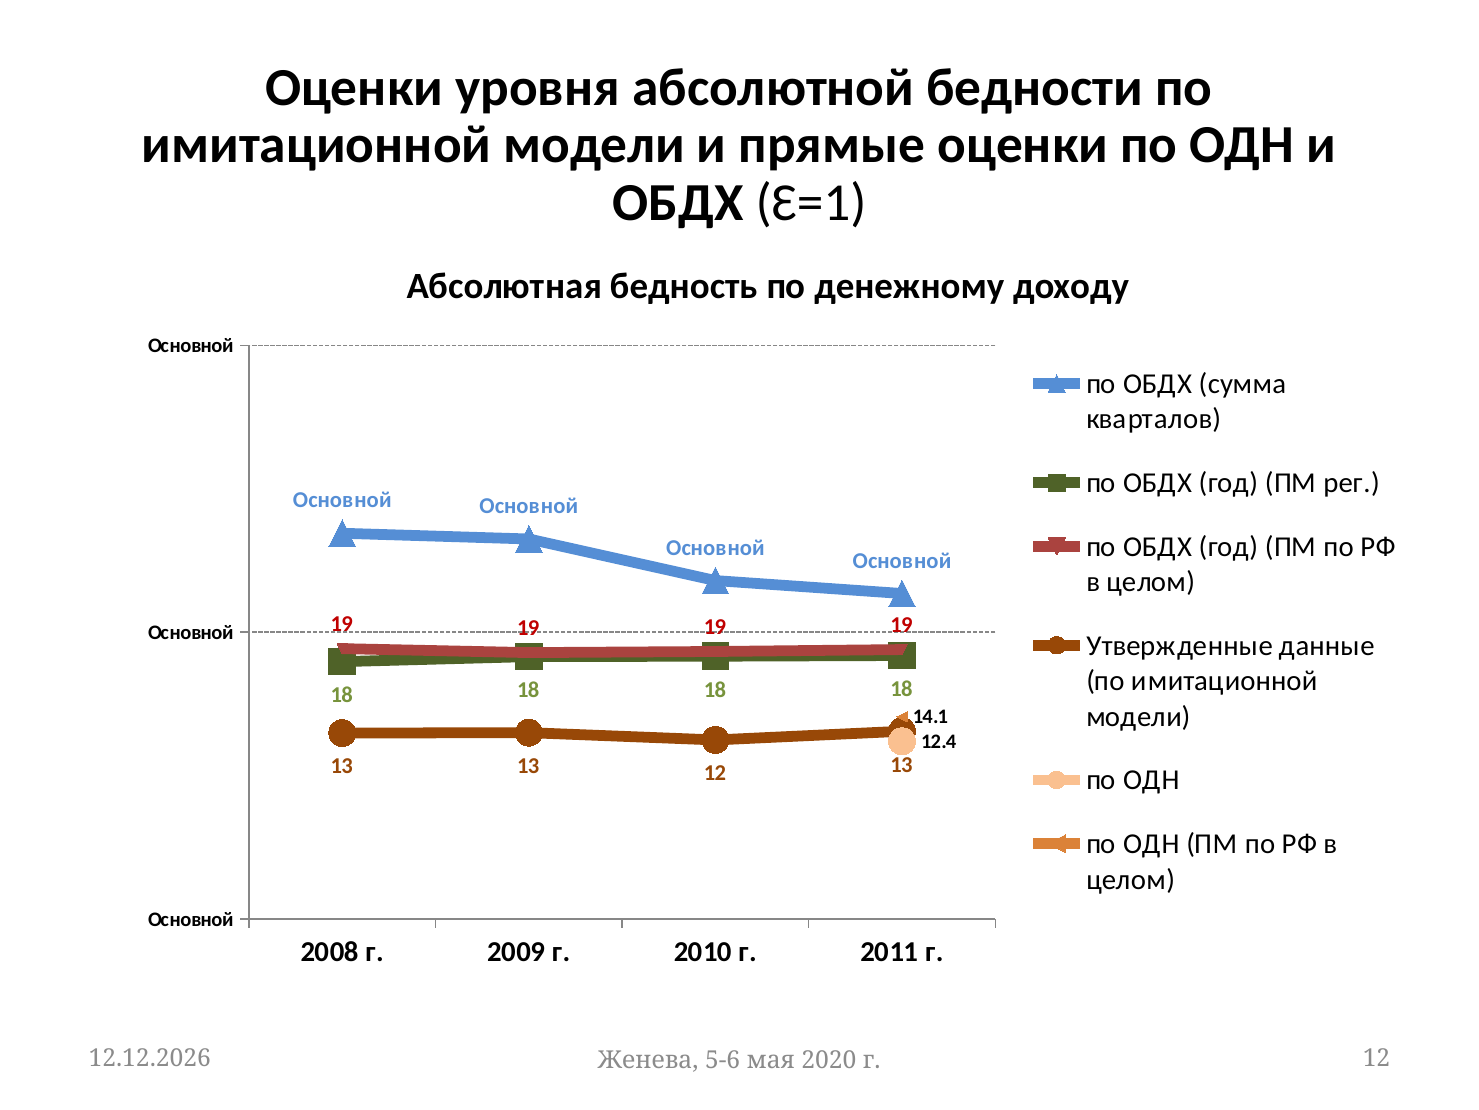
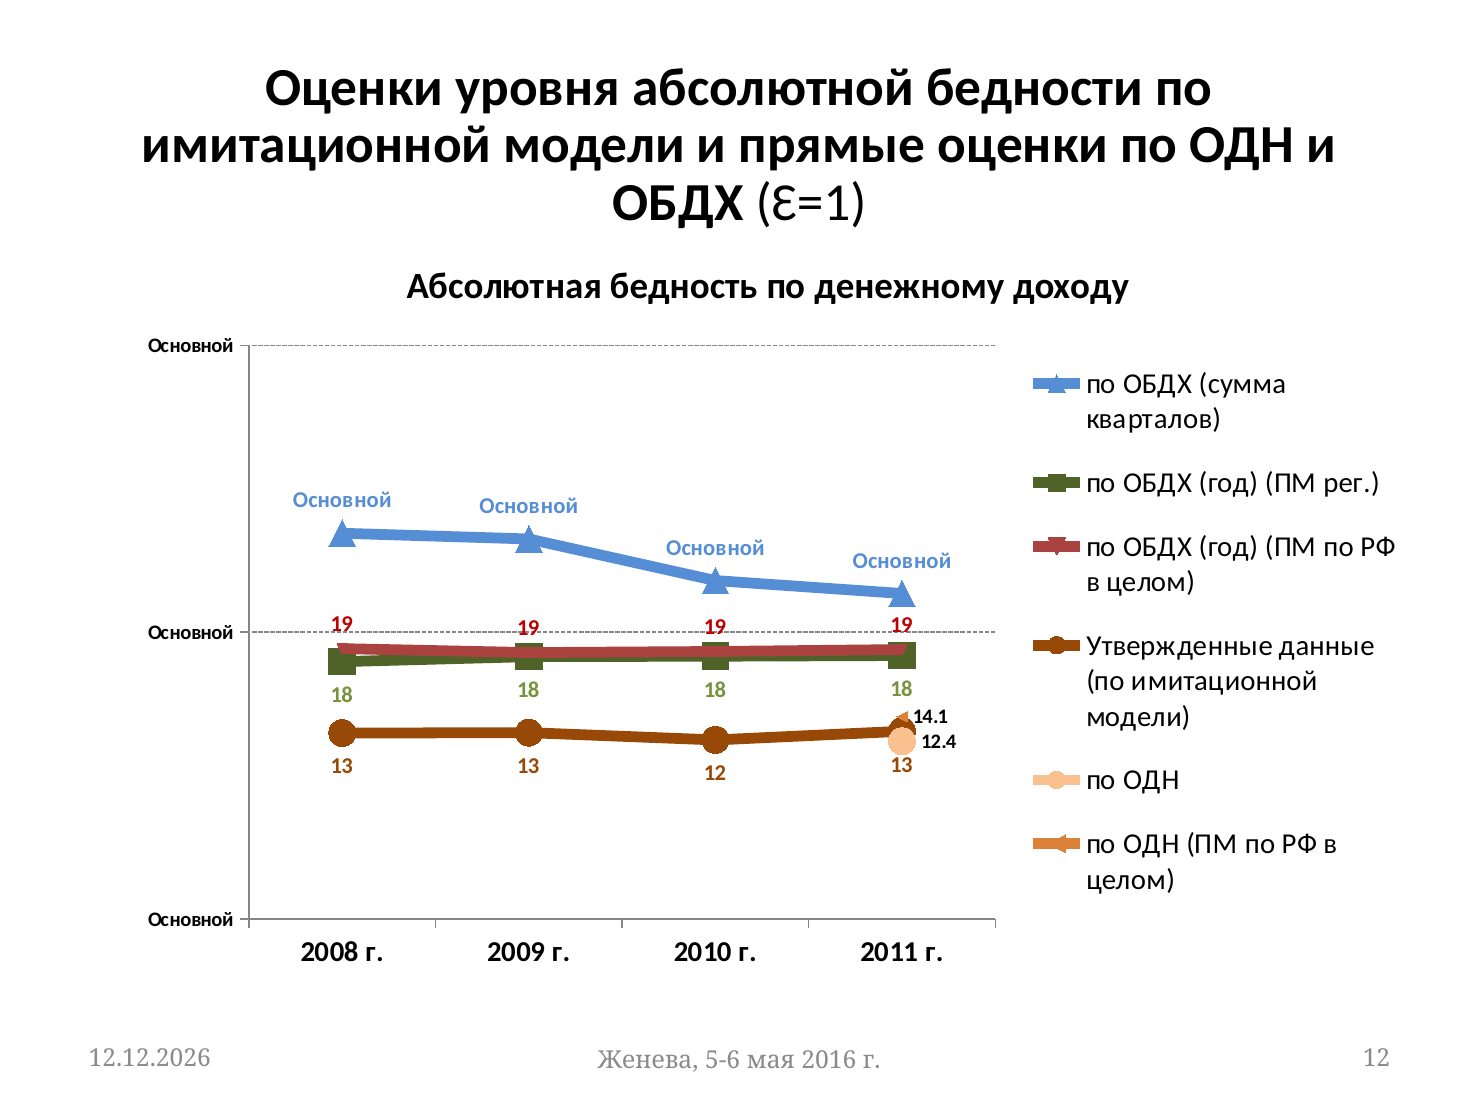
2020: 2020 -> 2016
